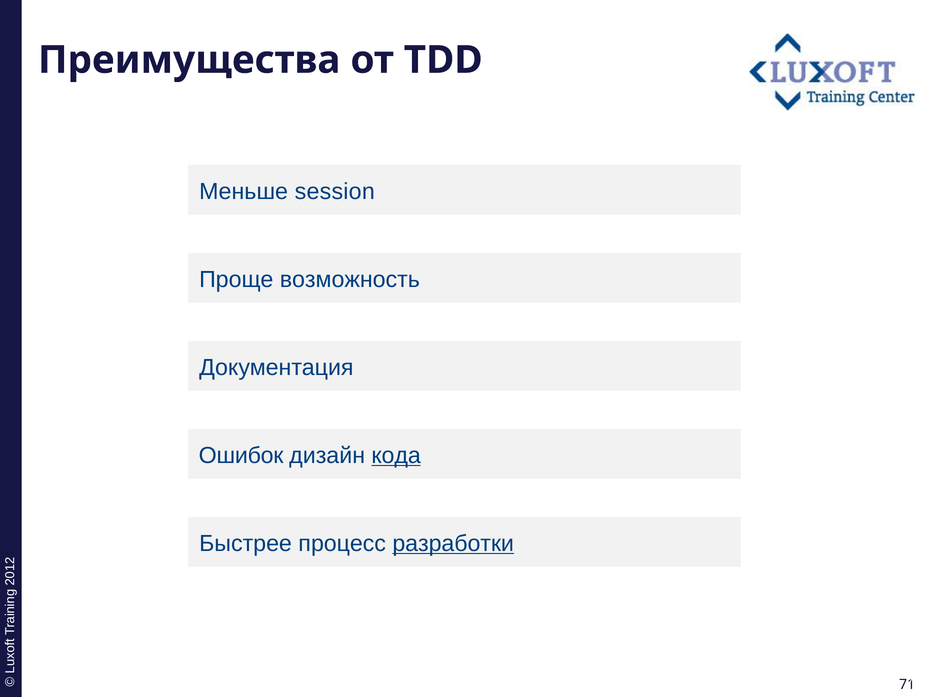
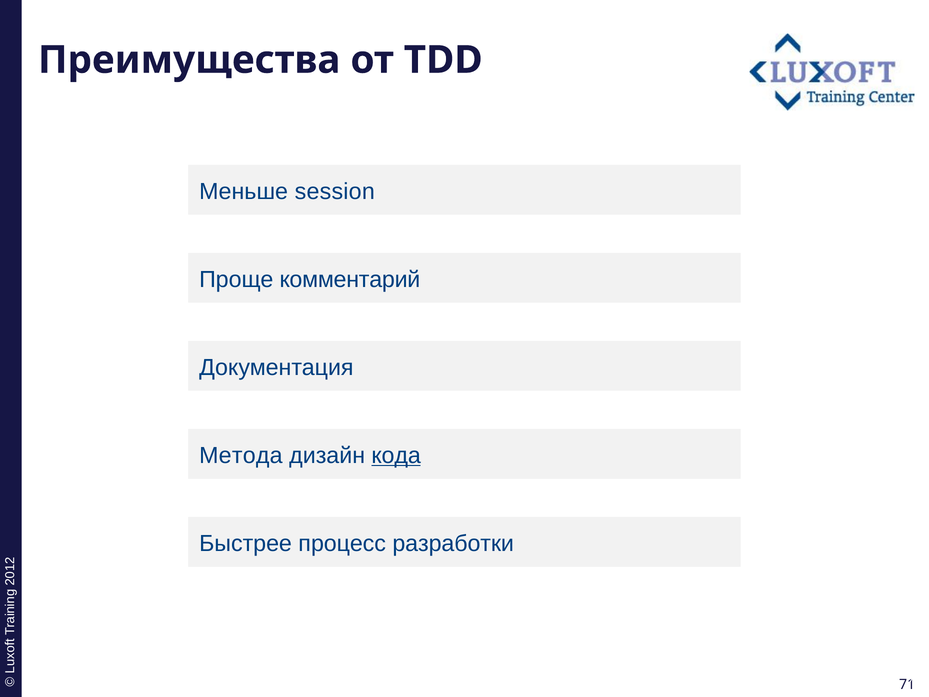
возможность: возможность -> комментарий
Ошибок: Ошибок -> Метода
разработки underline: present -> none
